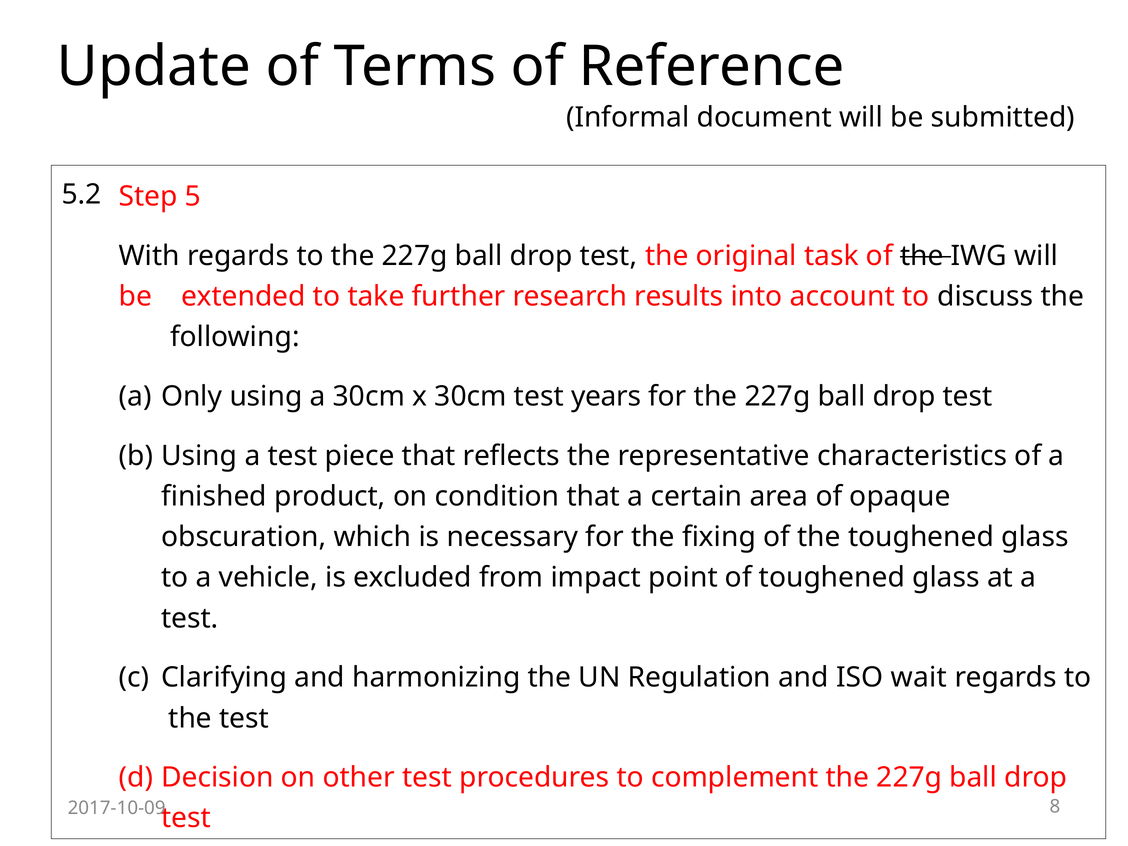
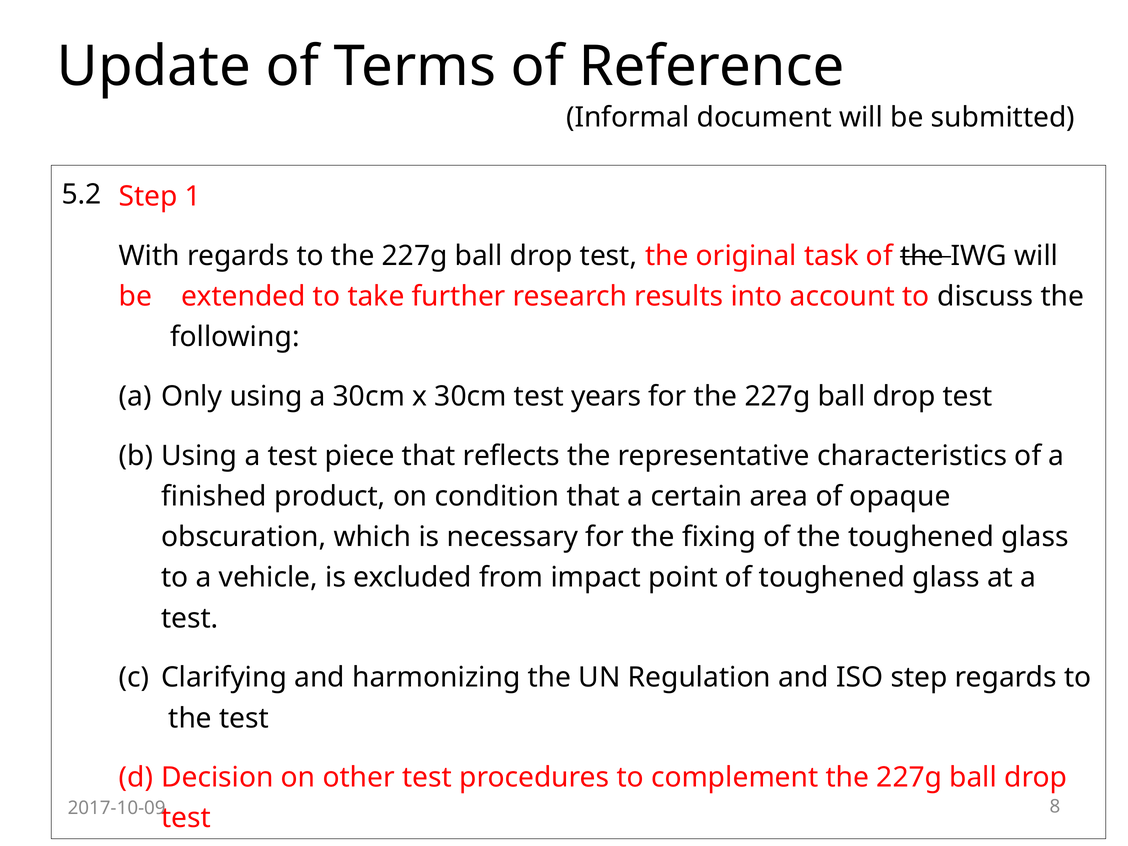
5: 5 -> 1
ISO wait: wait -> step
